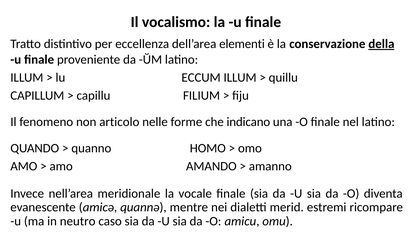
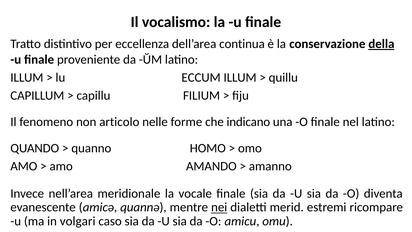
elementi: elementi -> continua
nei underline: none -> present
neutro: neutro -> volgari
